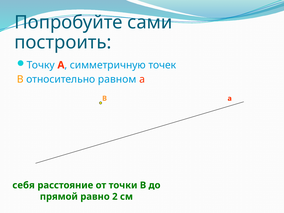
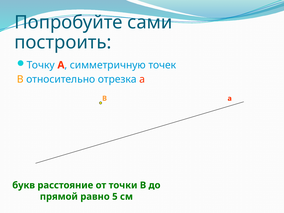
равном: равном -> отрезка
себя: себя -> букв
2: 2 -> 5
